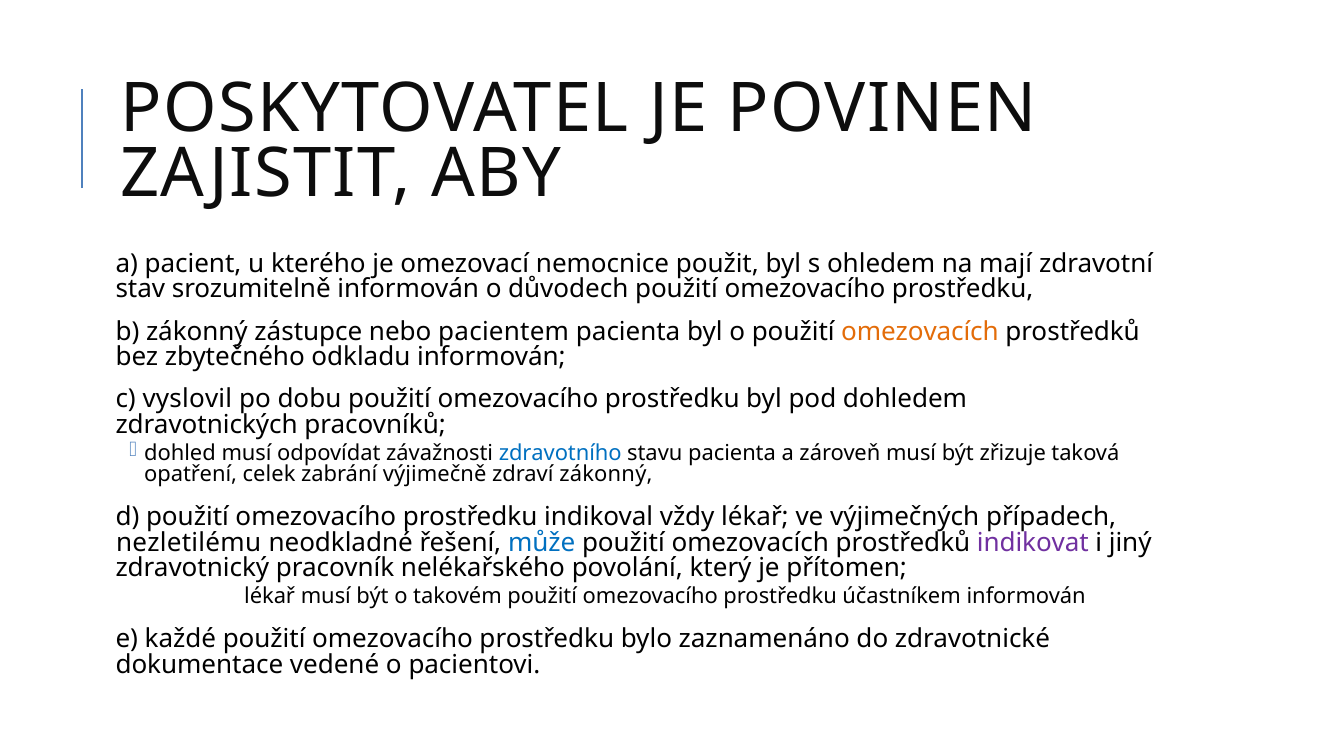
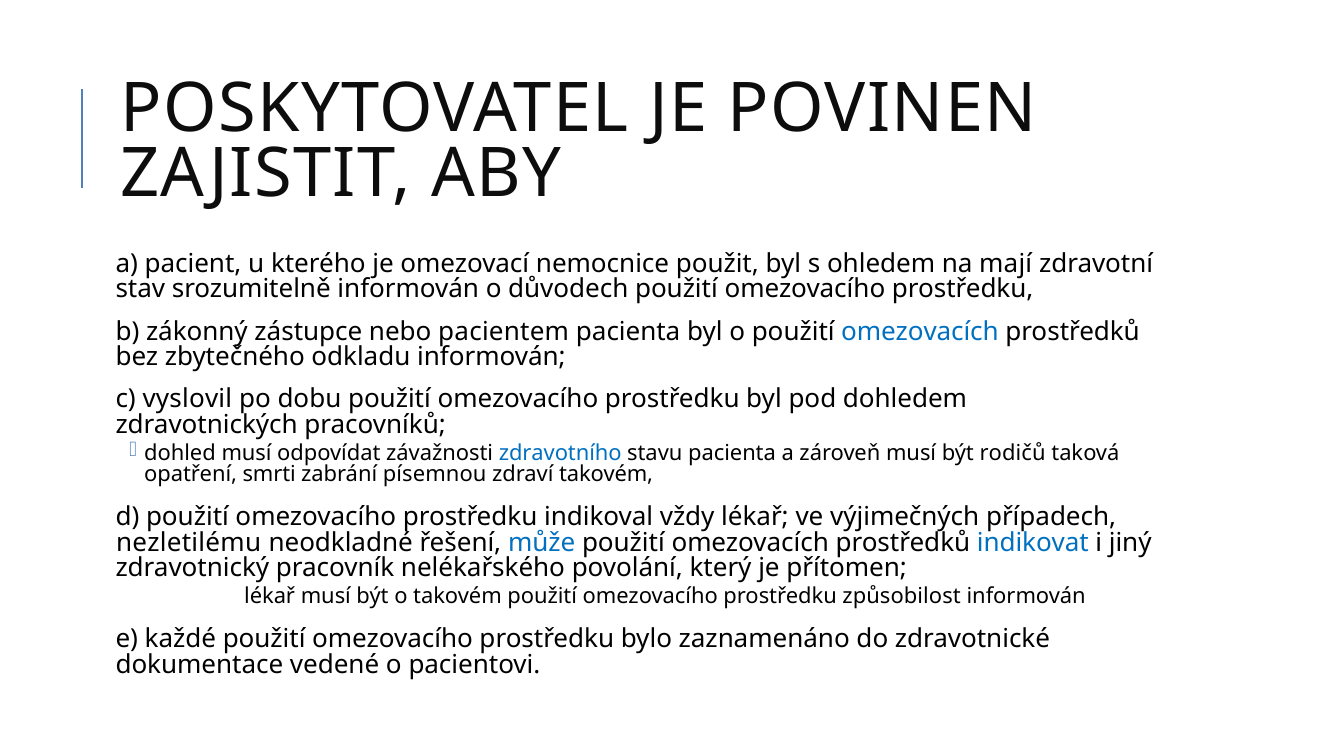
omezovacích at (920, 331) colour: orange -> blue
zřizuje: zřizuje -> rodičů
celek: celek -> smrti
výjimečně: výjimečně -> písemnou
zdraví zákonný: zákonný -> takovém
indikovat colour: purple -> blue
účastníkem: účastníkem -> způsobilost
